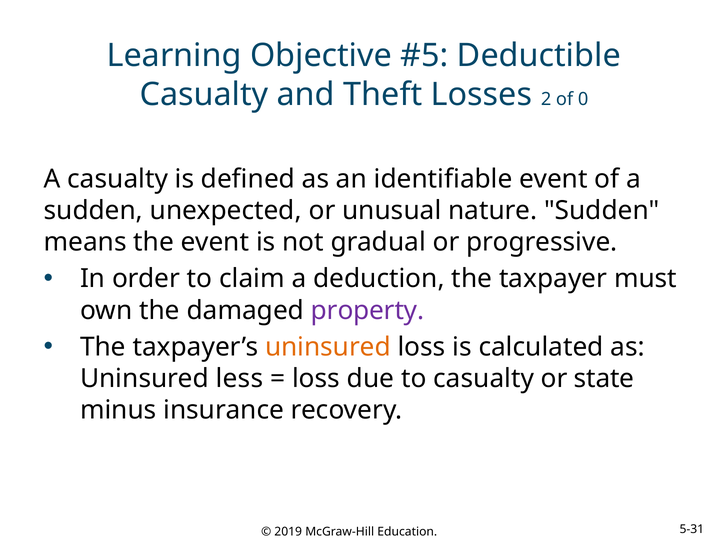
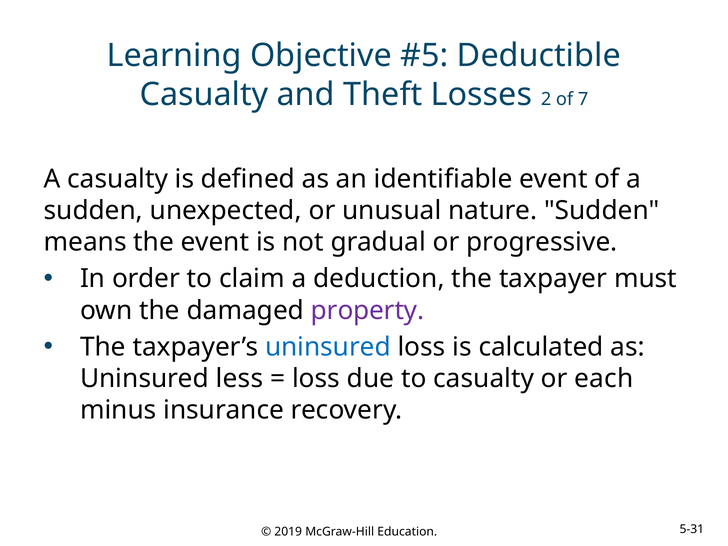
0: 0 -> 7
uninsured at (328, 347) colour: orange -> blue
state: state -> each
